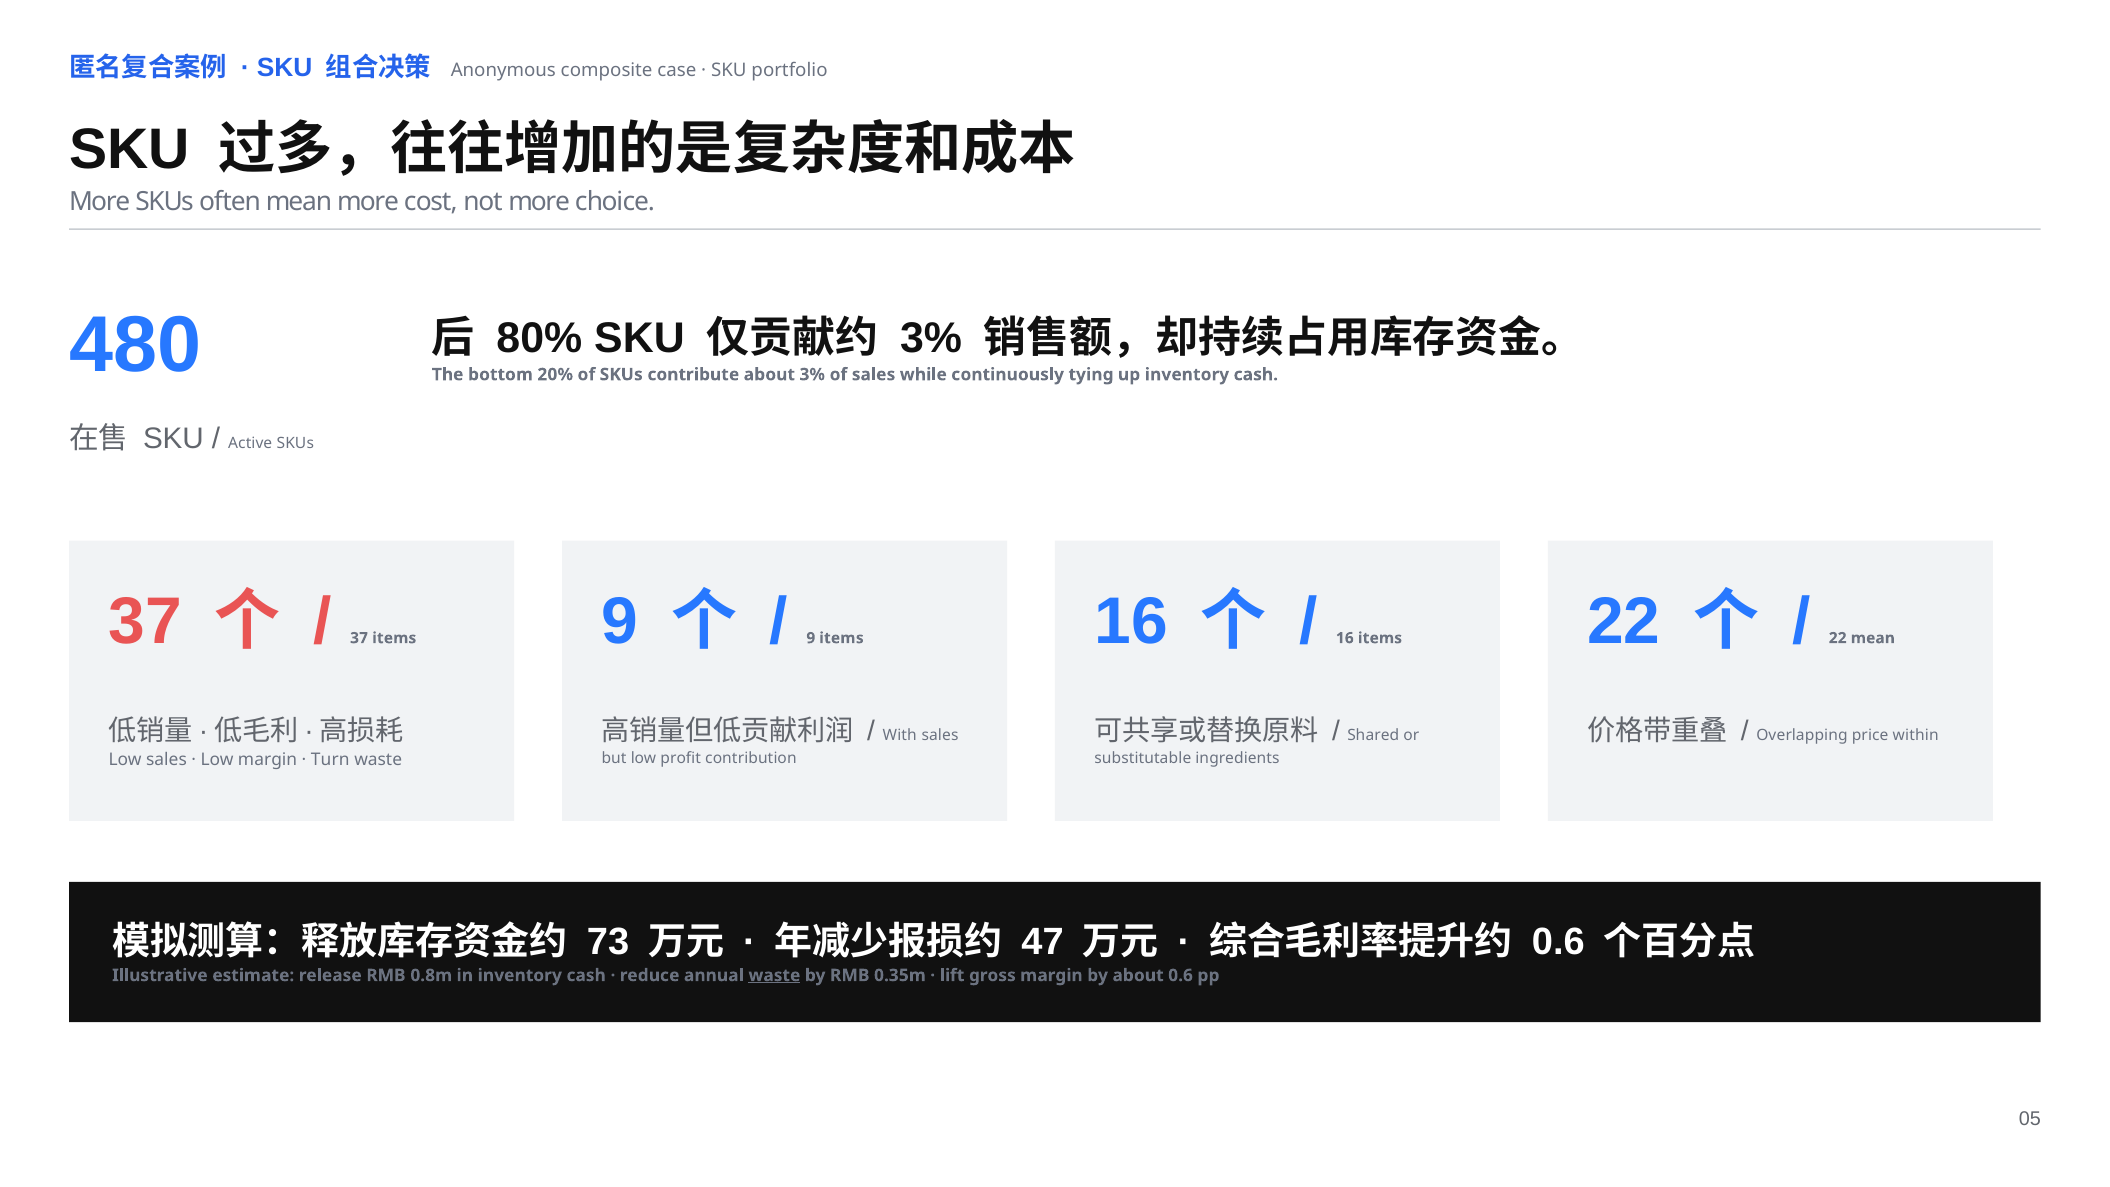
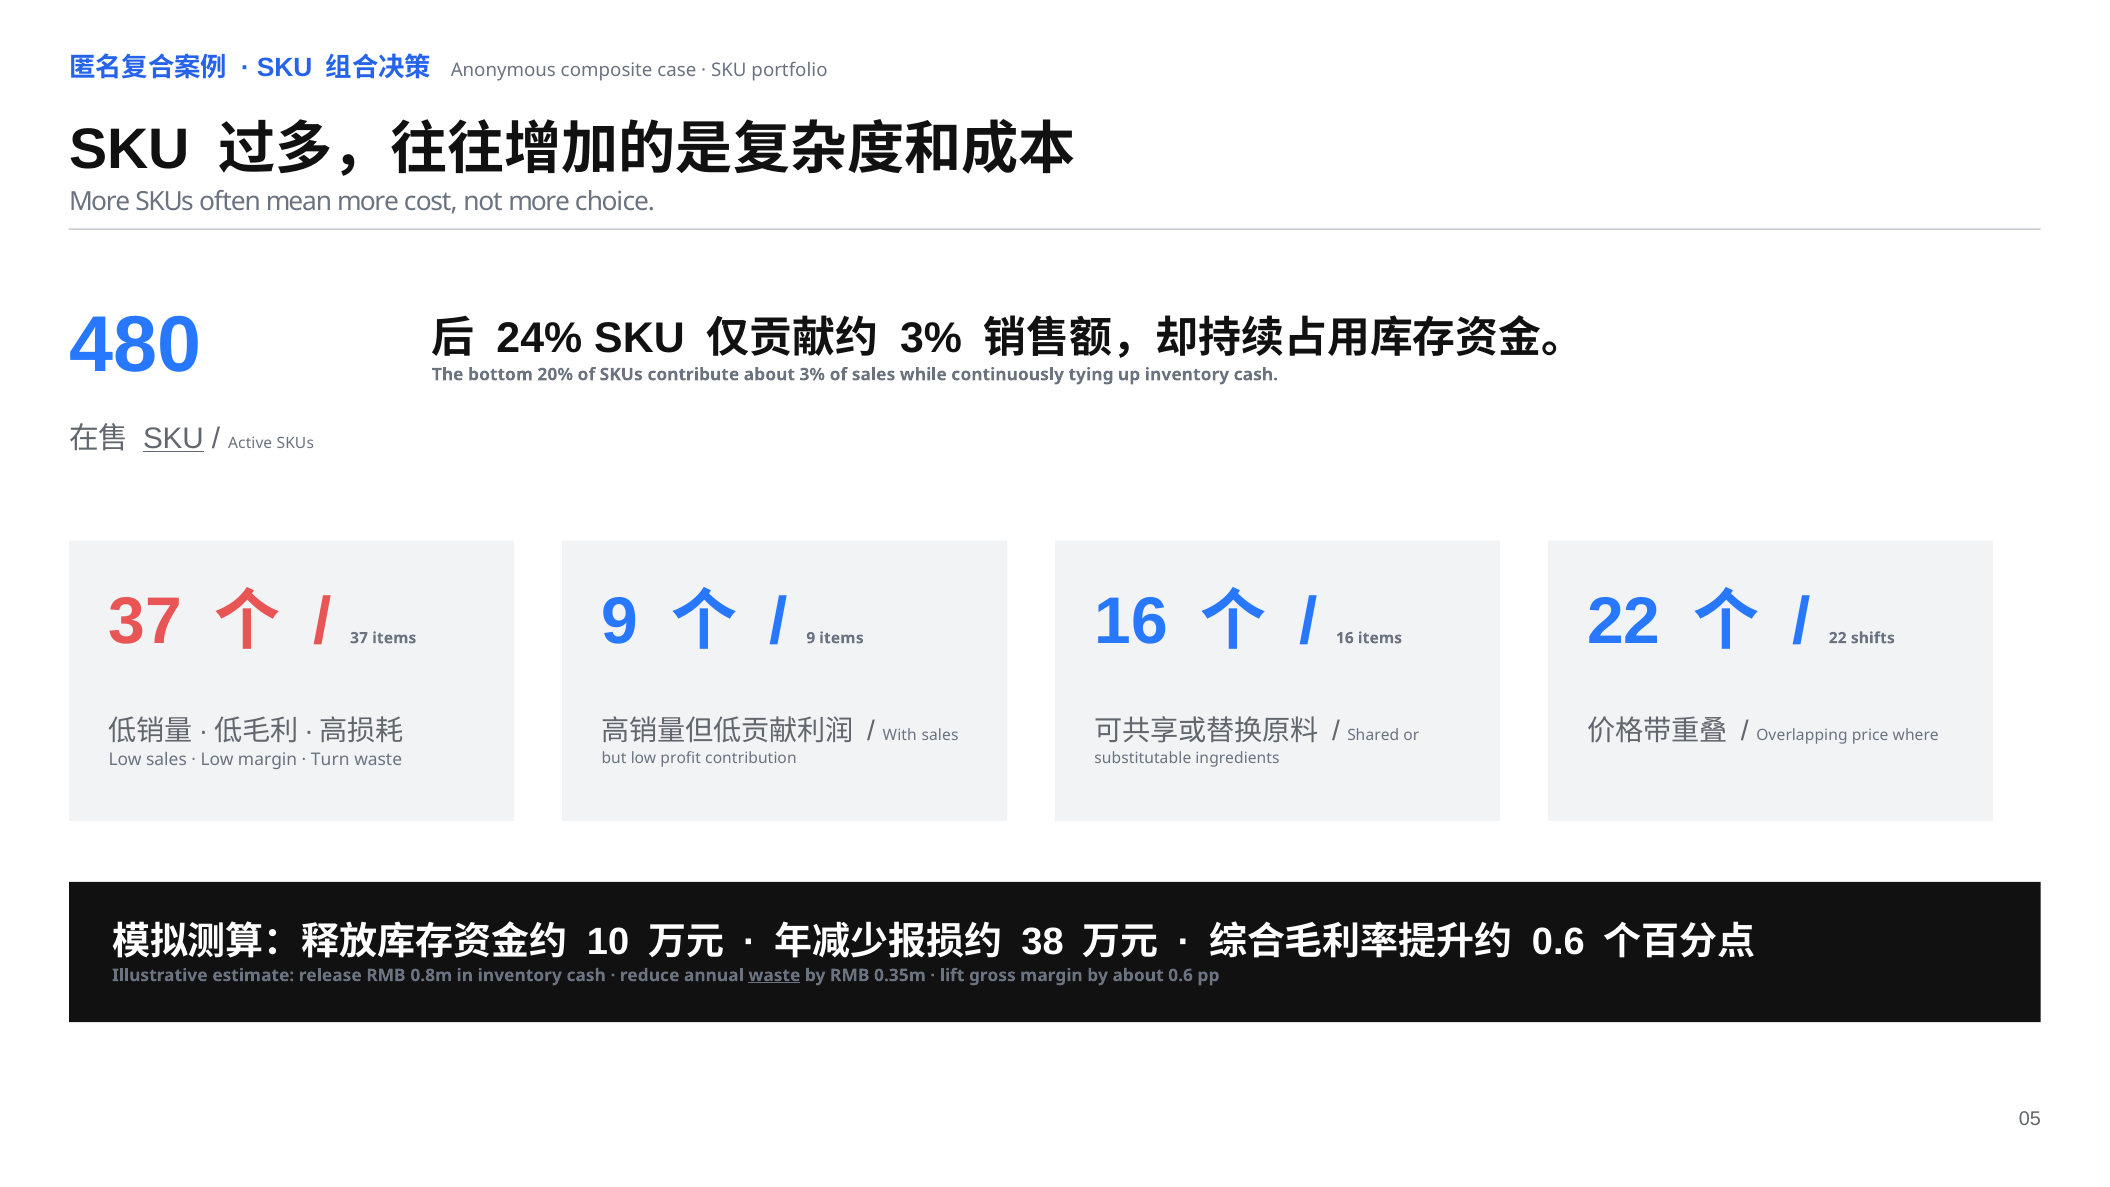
80%: 80% -> 24%
SKU at (173, 439) underline: none -> present
22 mean: mean -> shifts
within: within -> where
73: 73 -> 10
47: 47 -> 38
